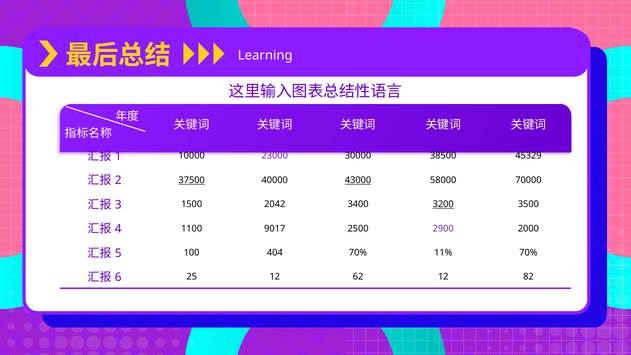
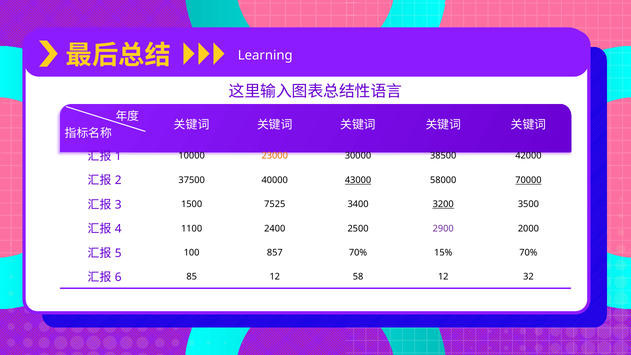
23000 colour: purple -> orange
45329: 45329 -> 42000
37500 underline: present -> none
70000 underline: none -> present
2042: 2042 -> 7525
9017: 9017 -> 2400
404: 404 -> 857
11%: 11% -> 15%
25: 25 -> 85
62: 62 -> 58
82: 82 -> 32
